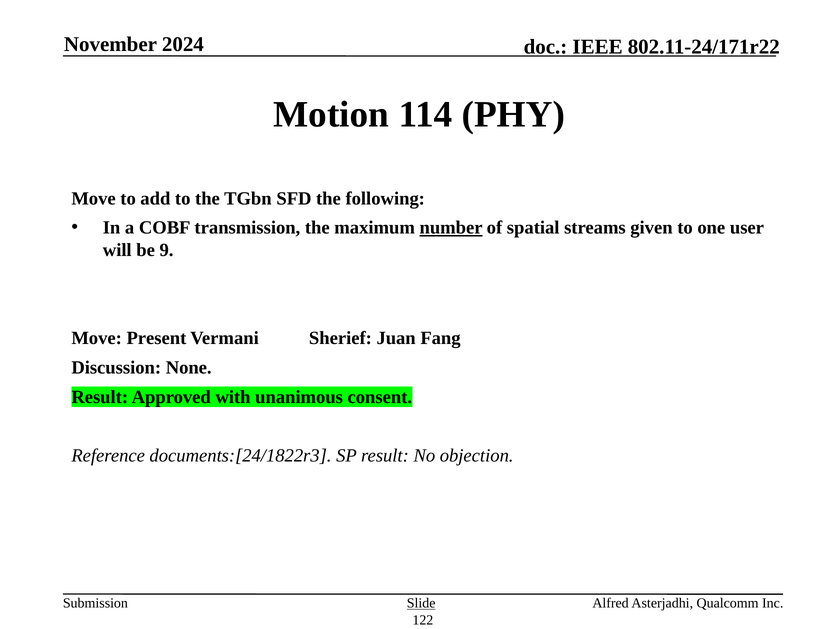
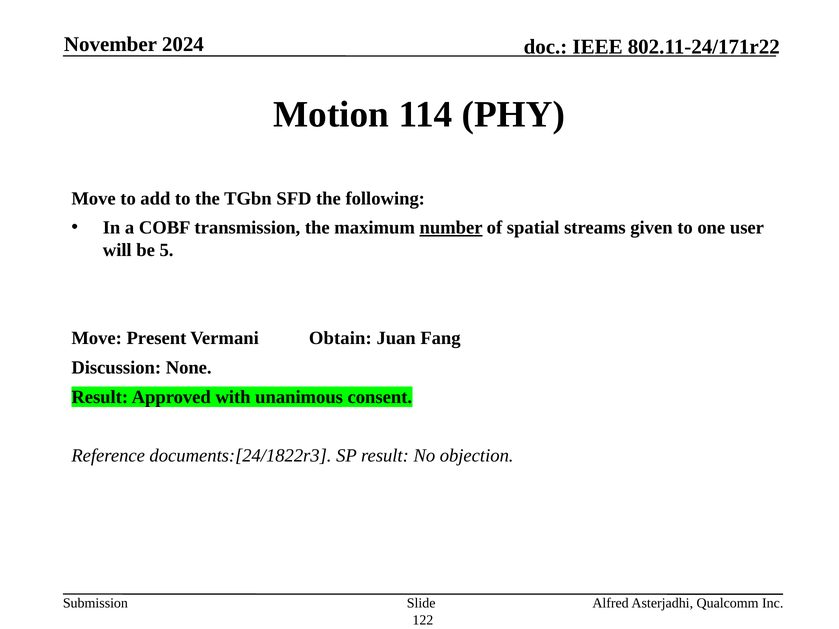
9: 9 -> 5
Sherief: Sherief -> Obtain
Slide underline: present -> none
